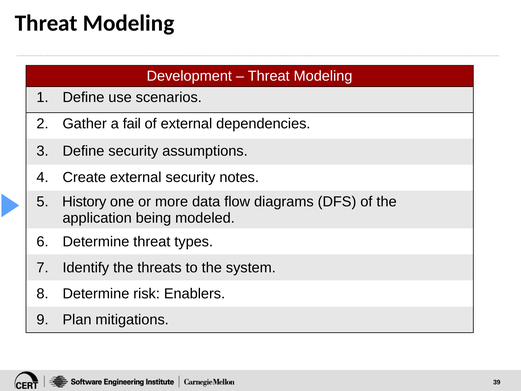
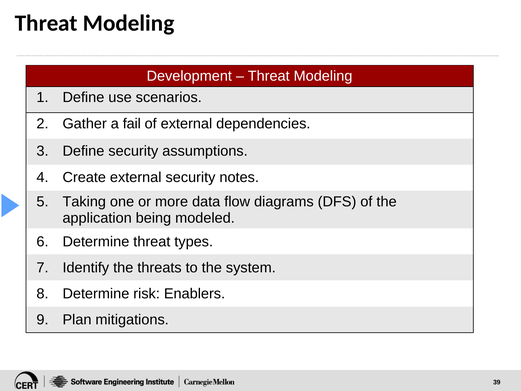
History: History -> Taking
